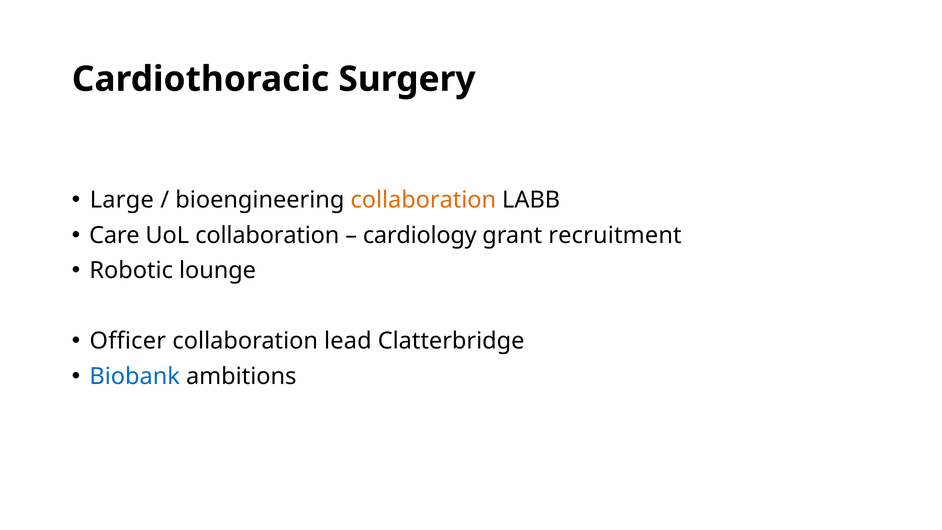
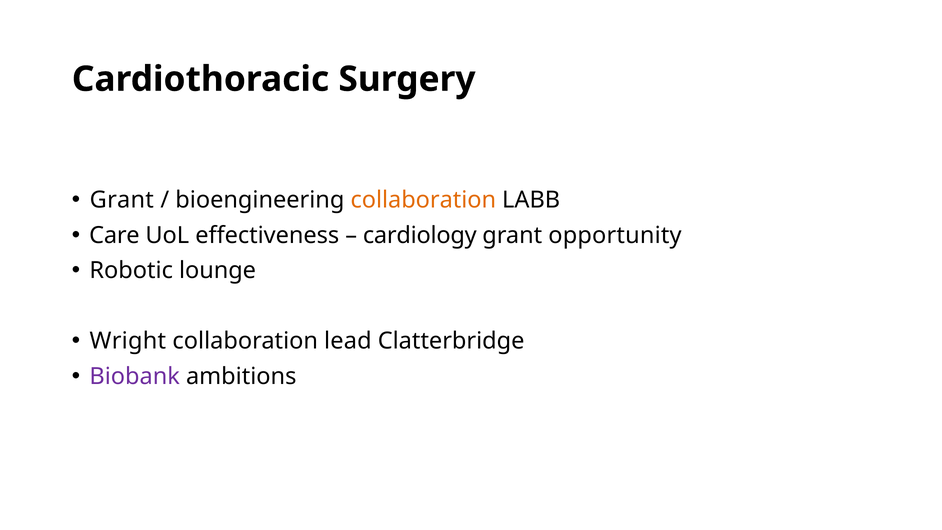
Large at (122, 200): Large -> Grant
UoL collaboration: collaboration -> effectiveness
recruitment: recruitment -> opportunity
Officer: Officer -> Wright
Biobank colour: blue -> purple
